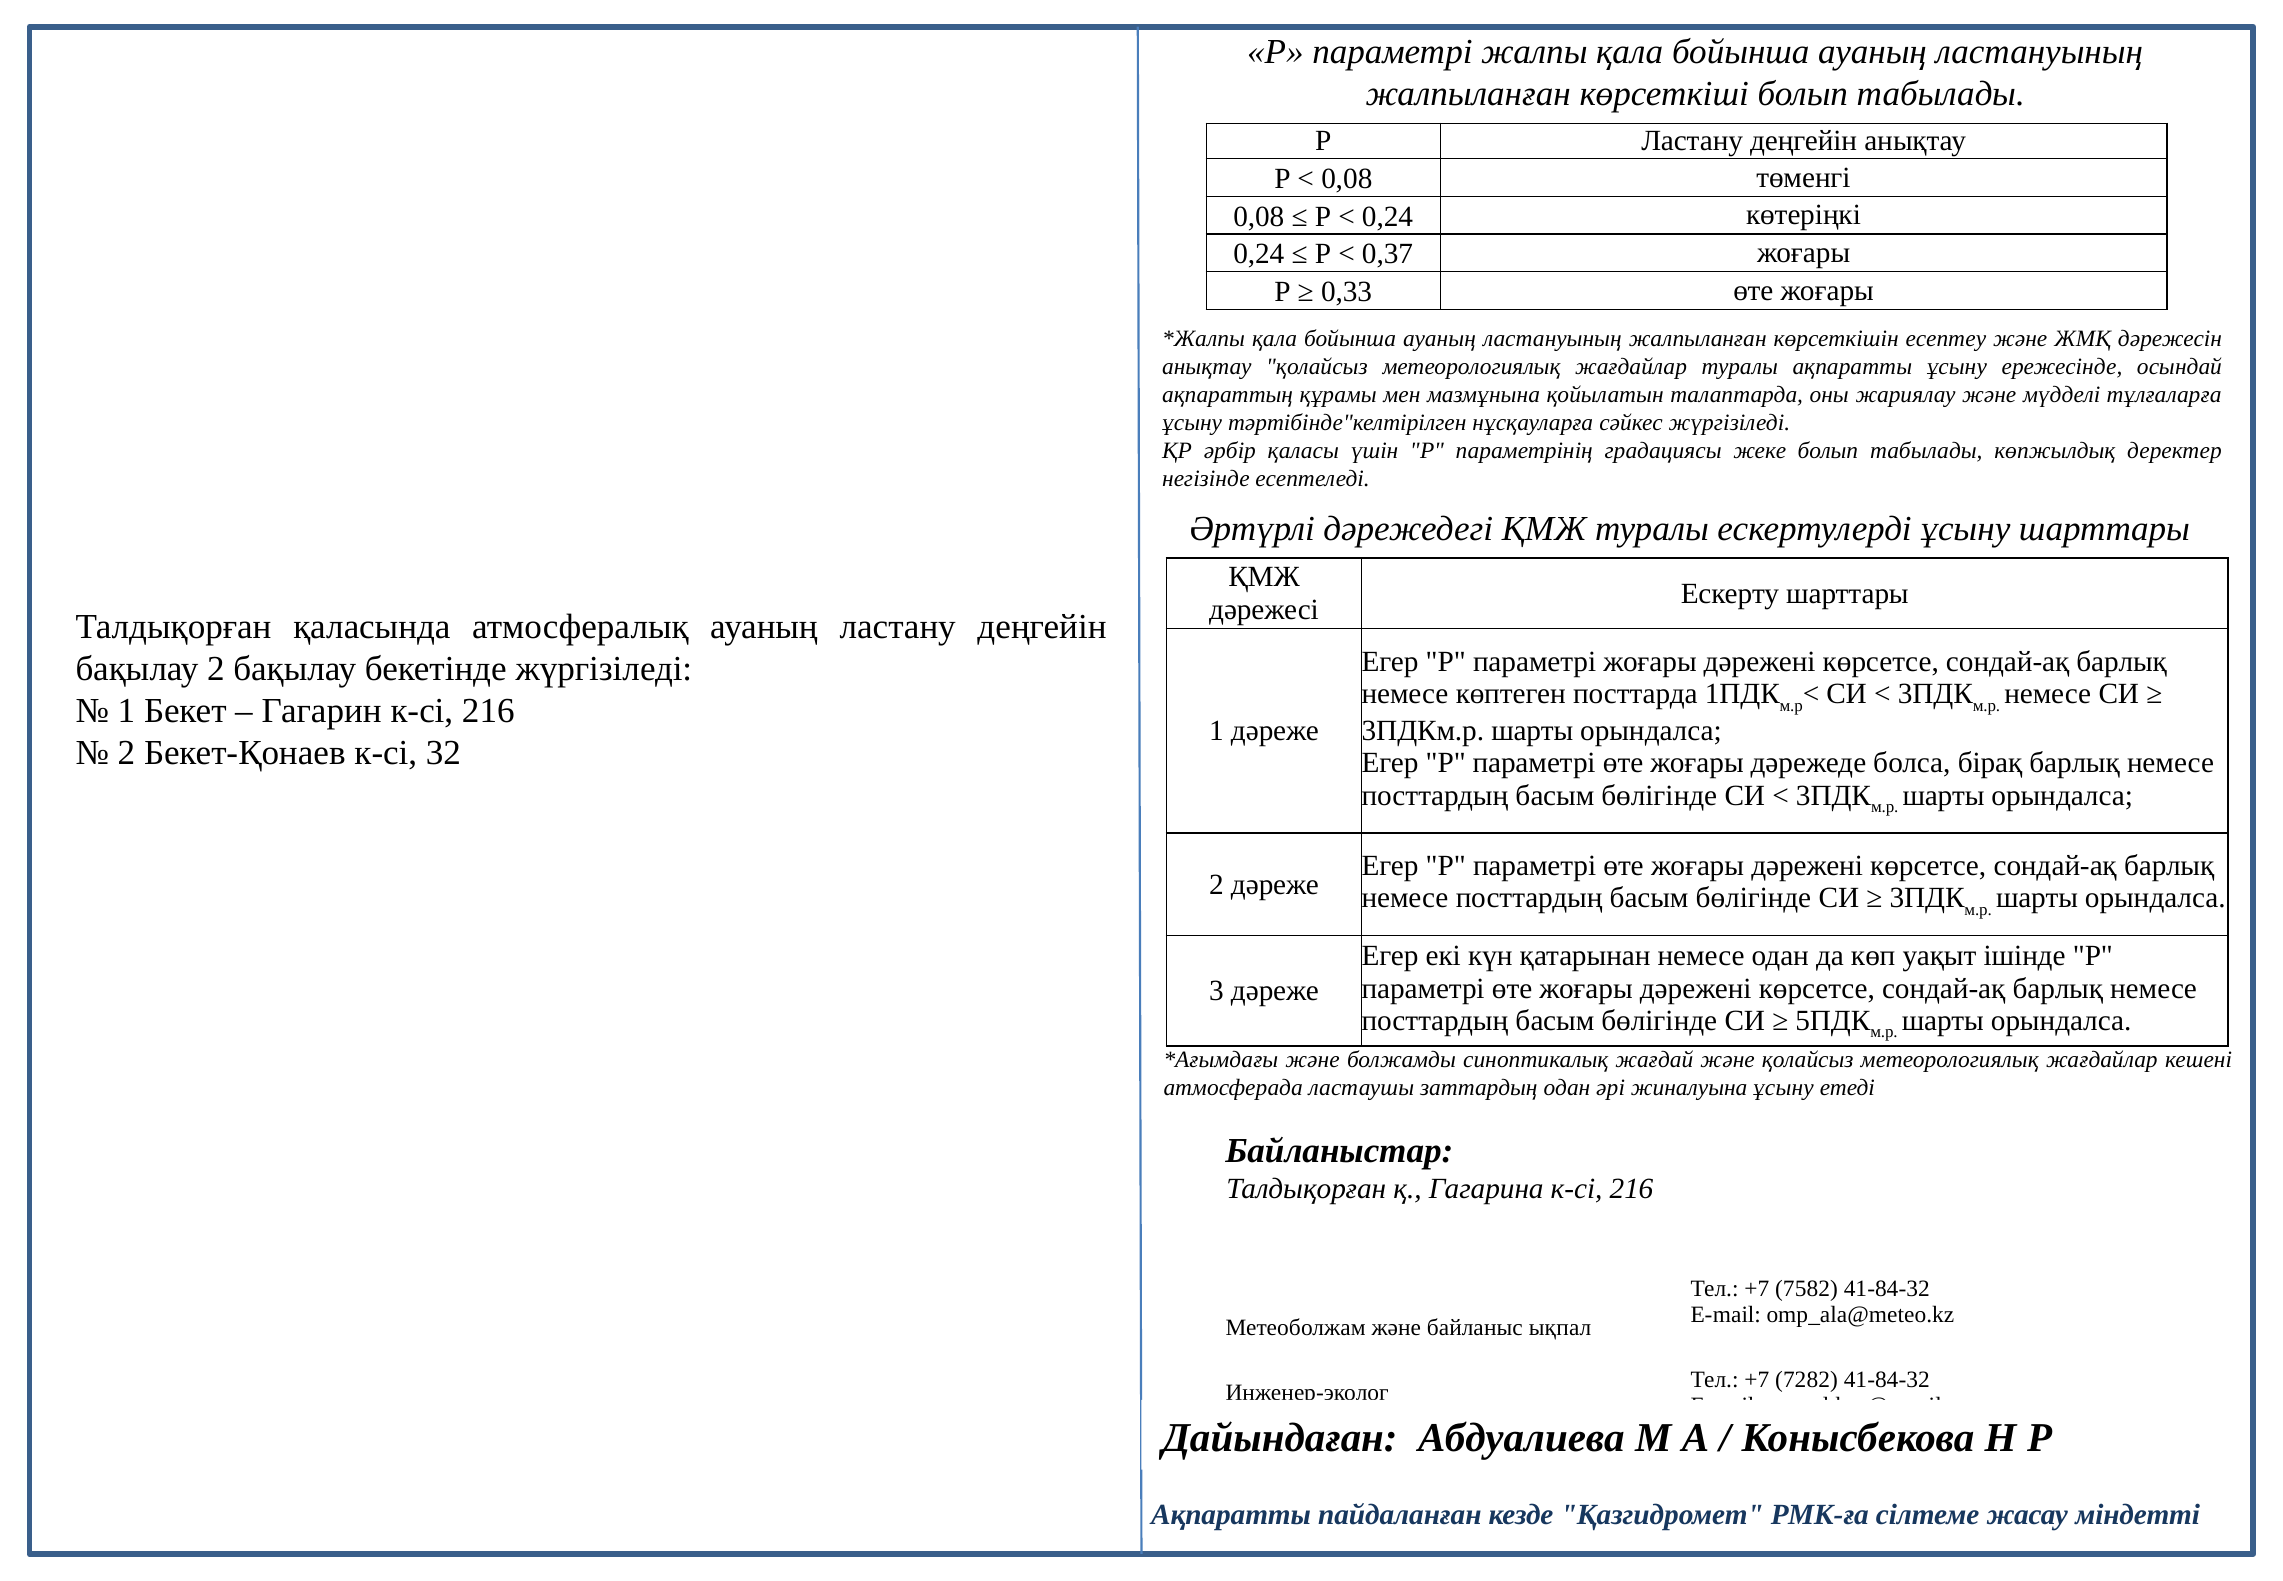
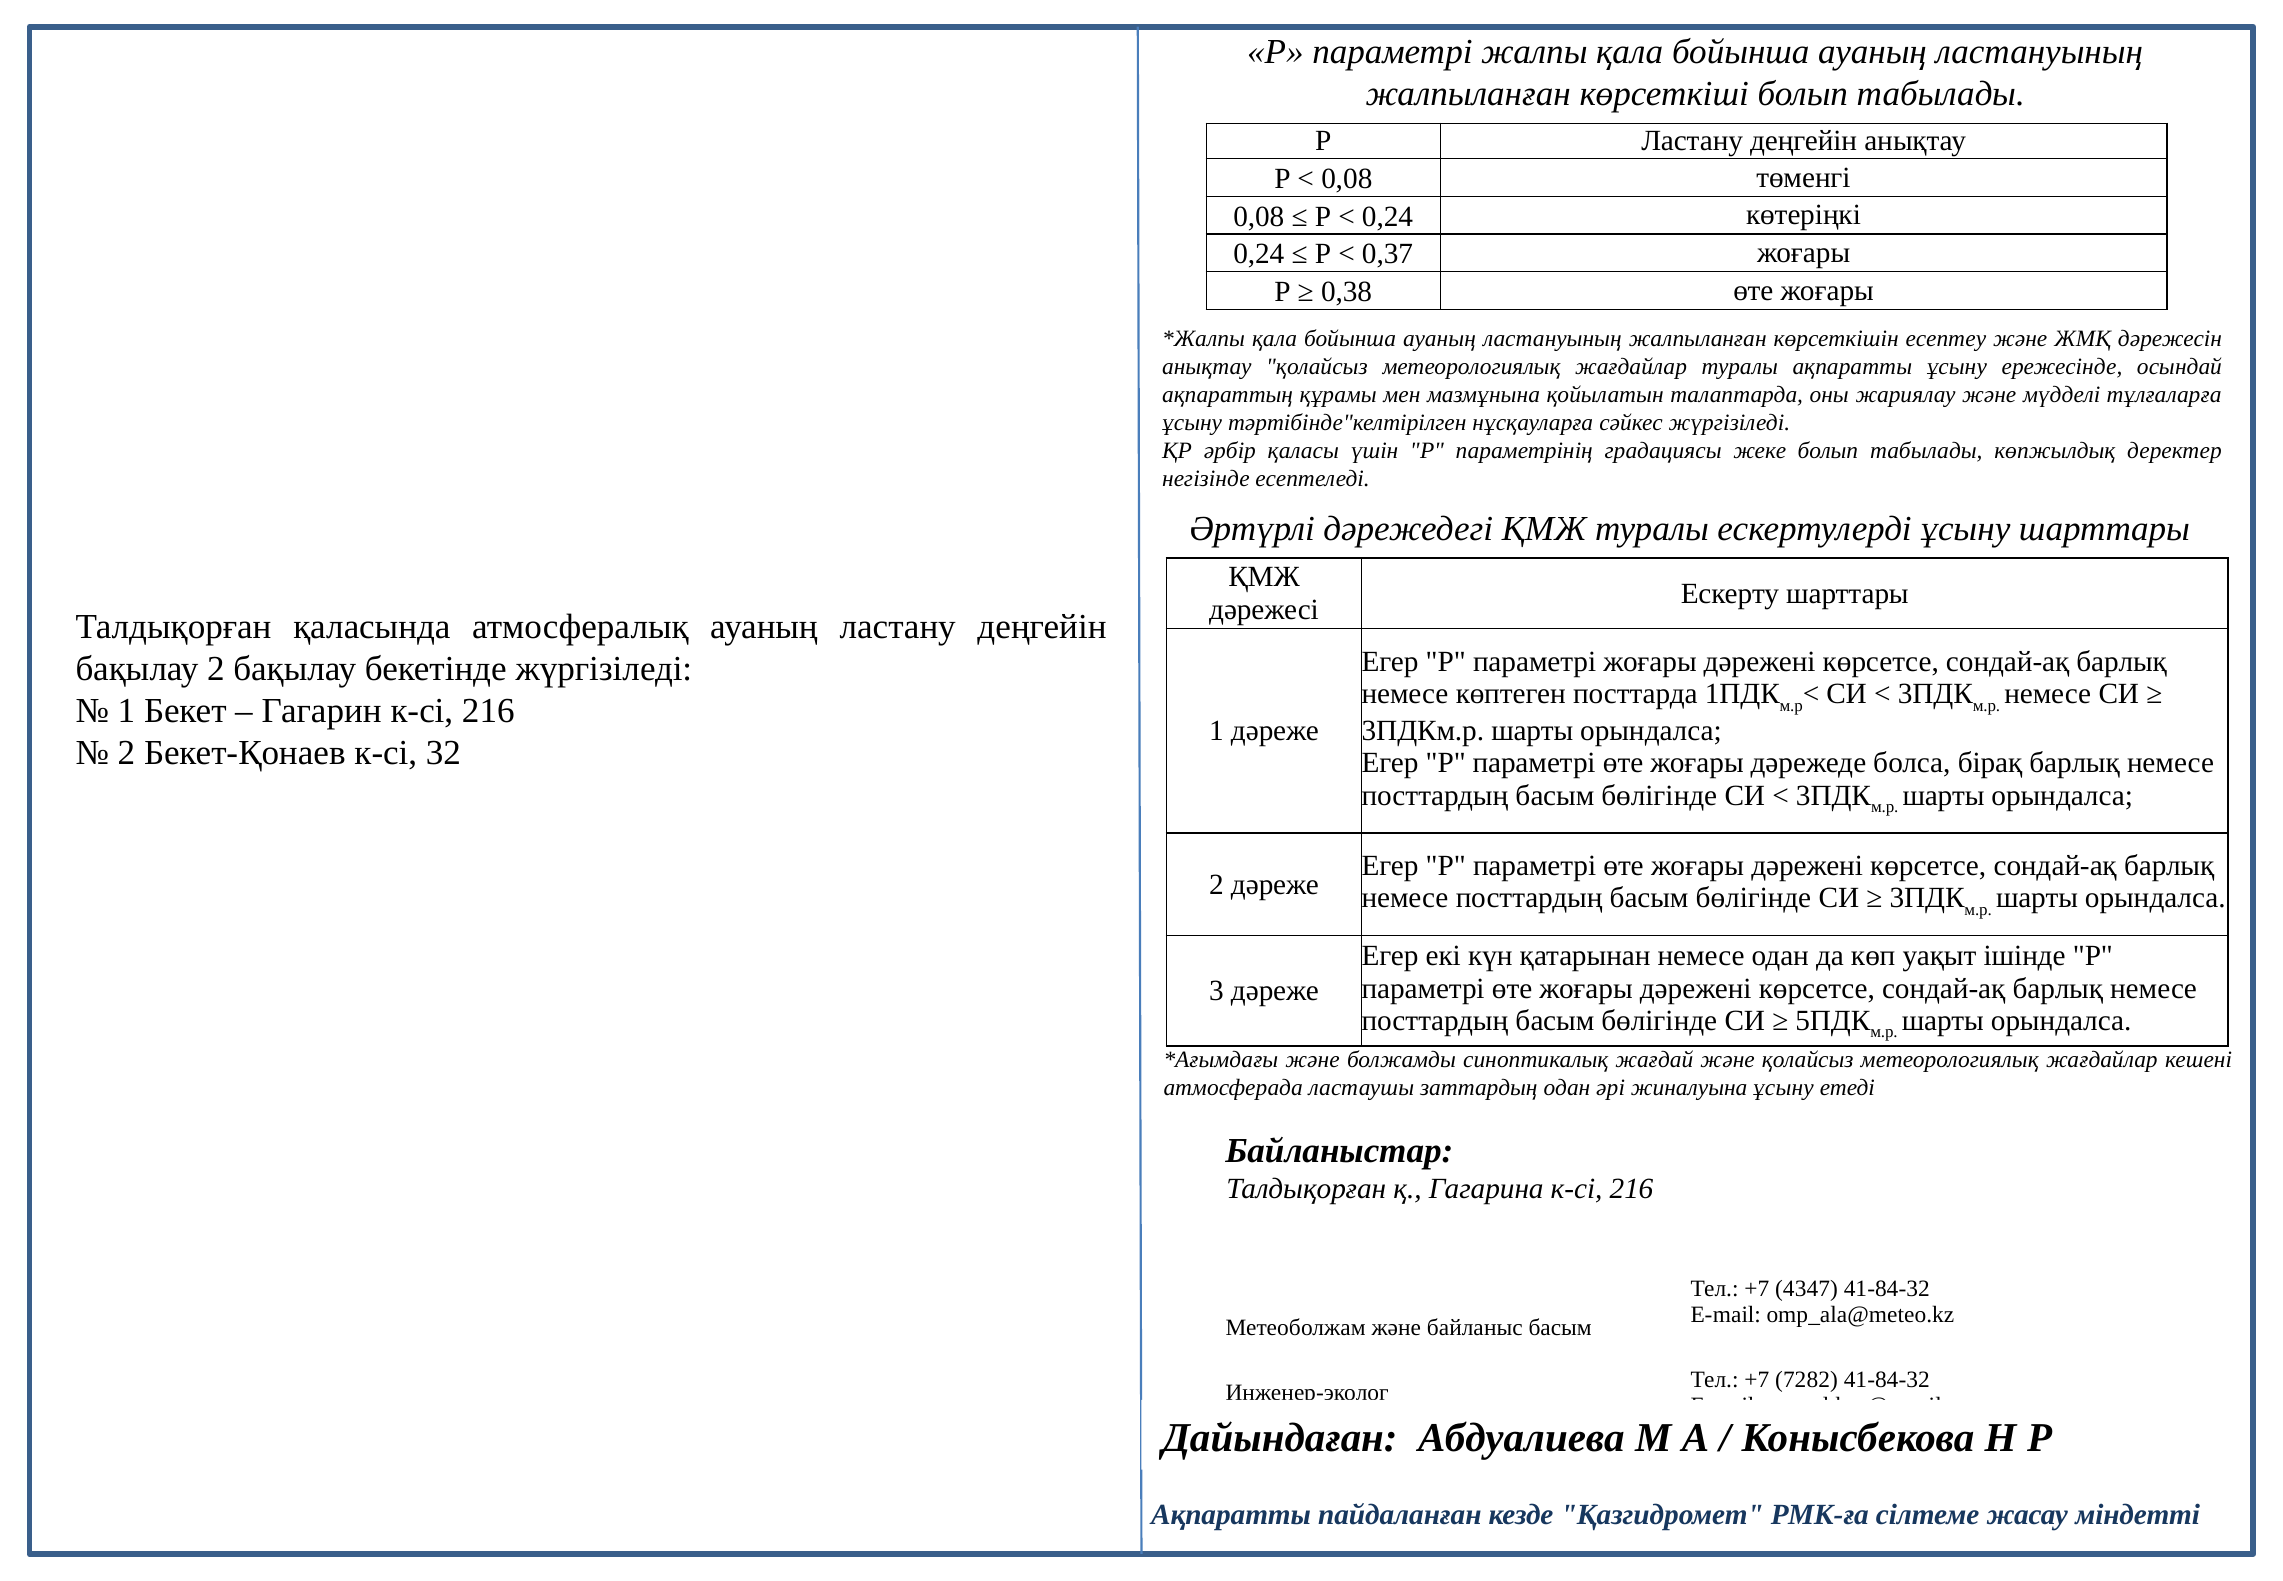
0,33: 0,33 -> 0,38
7582: 7582 -> 4347
байланыс ықпал: ықпал -> басым
